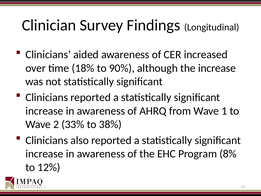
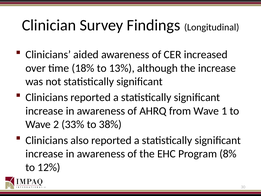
90%: 90% -> 13%
